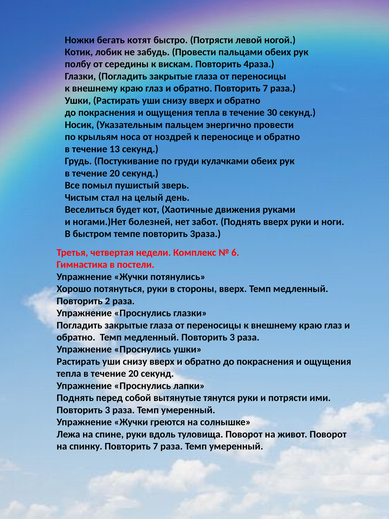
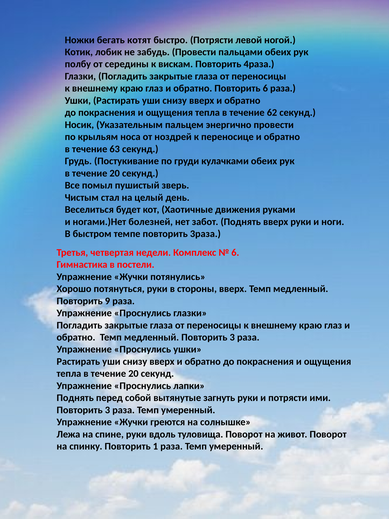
обратно Повторить 7: 7 -> 6
30: 30 -> 62
13: 13 -> 63
2: 2 -> 9
тянутся: тянутся -> загнуть
спинку Повторить 7: 7 -> 1
